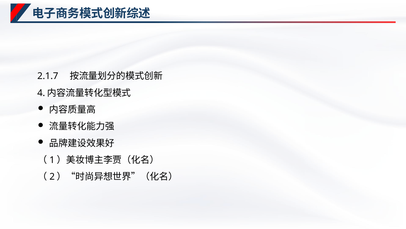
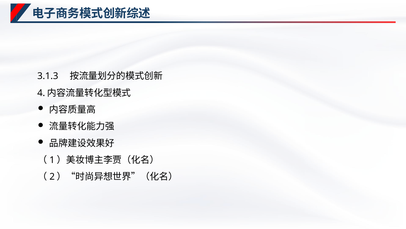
2.1.7: 2.1.7 -> 3.1.3
